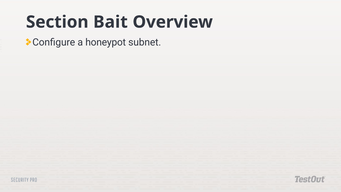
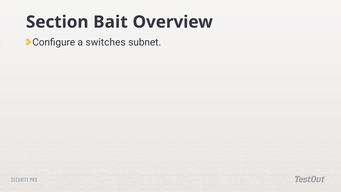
honeypot: honeypot -> switches
